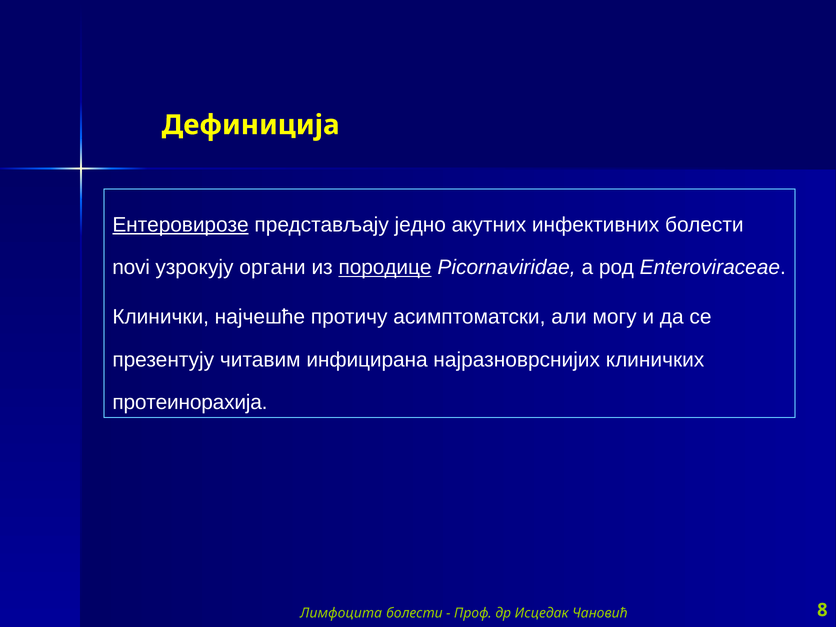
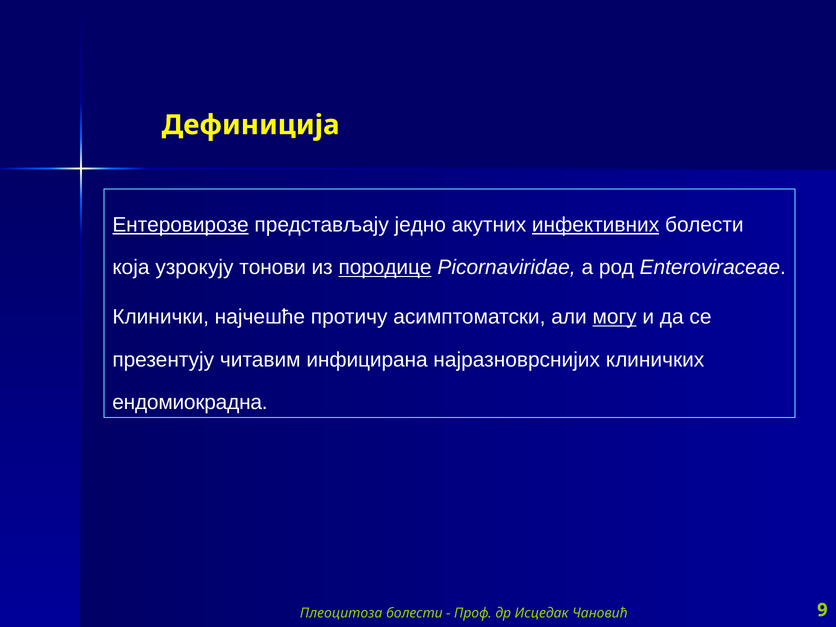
инфективних underline: none -> present
novi: novi -> која
органи: органи -> тонови
могу underline: none -> present
протеинорахија: протеинорахија -> ендомиокрадна
Лимфоцита: Лимфоцита -> Плеоцитоза
8: 8 -> 9
